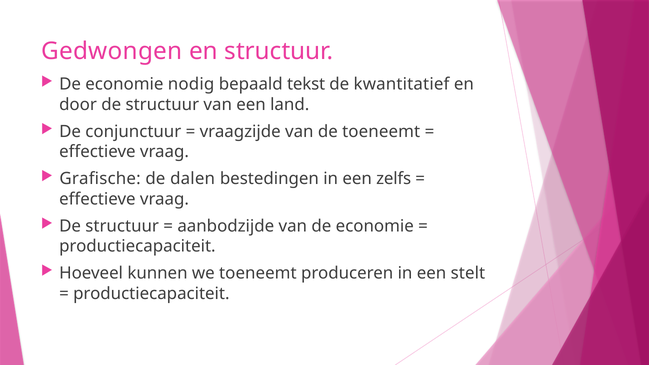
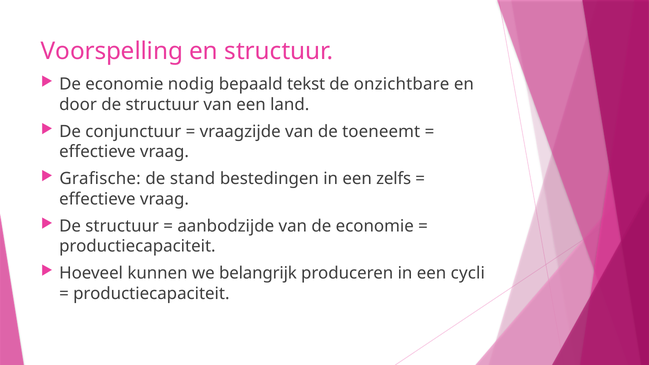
Gedwongen: Gedwongen -> Voorspelling
kwantitatief: kwantitatief -> onzichtbare
dalen: dalen -> stand
we toeneemt: toeneemt -> belangrijk
stelt: stelt -> cycli
